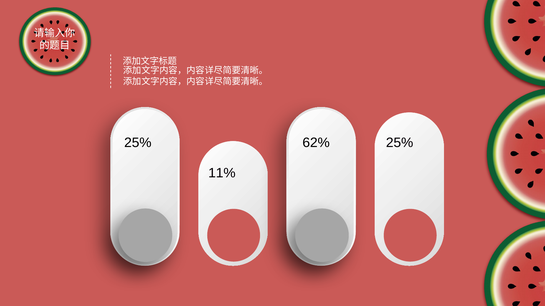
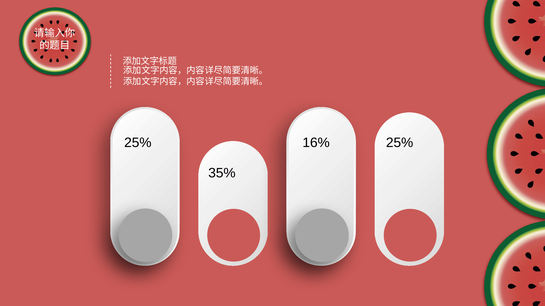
62%: 62% -> 16%
11%: 11% -> 35%
